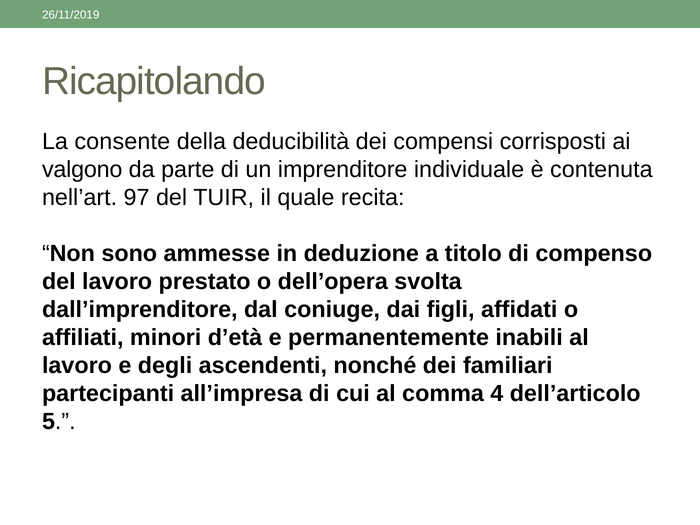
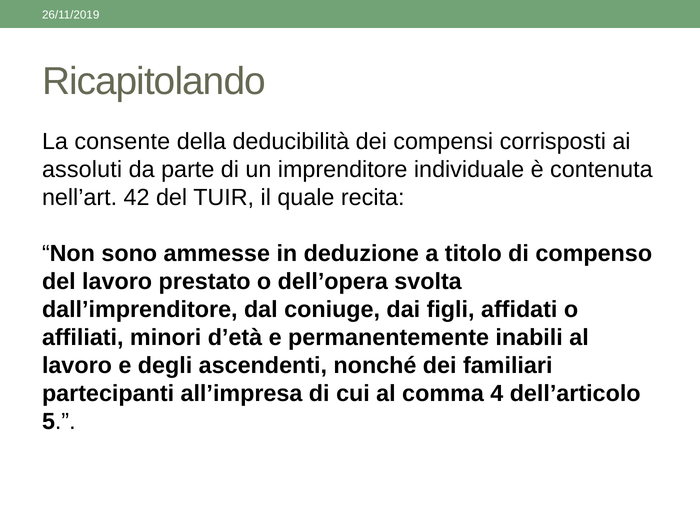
valgono: valgono -> assoluti
97: 97 -> 42
